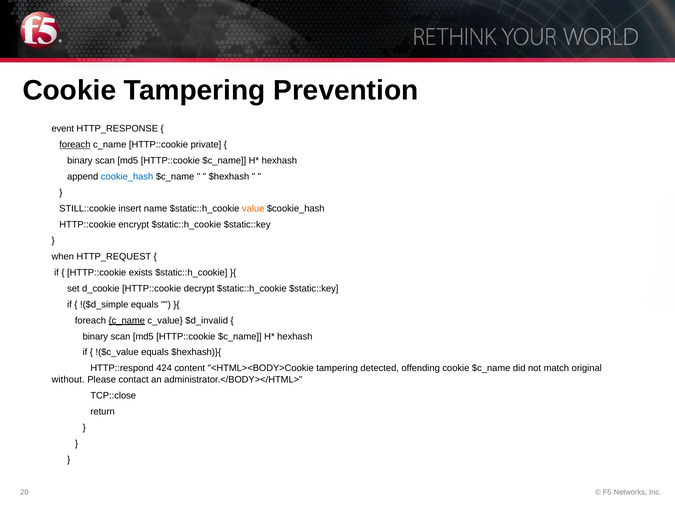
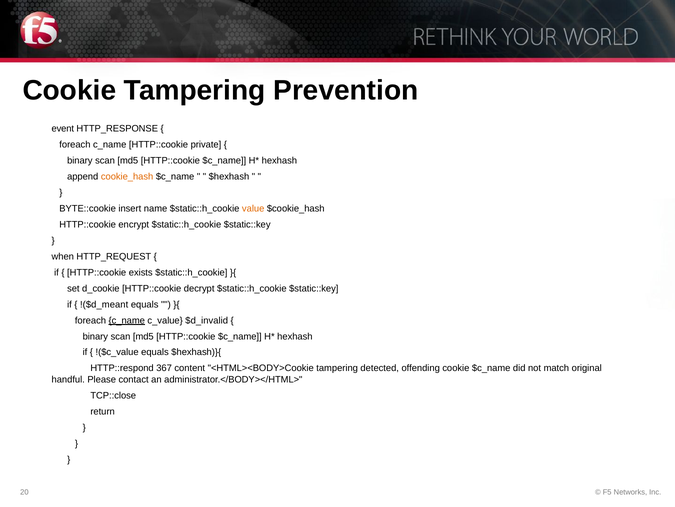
foreach at (75, 145) underline: present -> none
cookie_hash colour: blue -> orange
STILL::cookie: STILL::cookie -> BYTE::cookie
!($d_simple: !($d_simple -> !($d_meant
424: 424 -> 367
without: without -> handful
